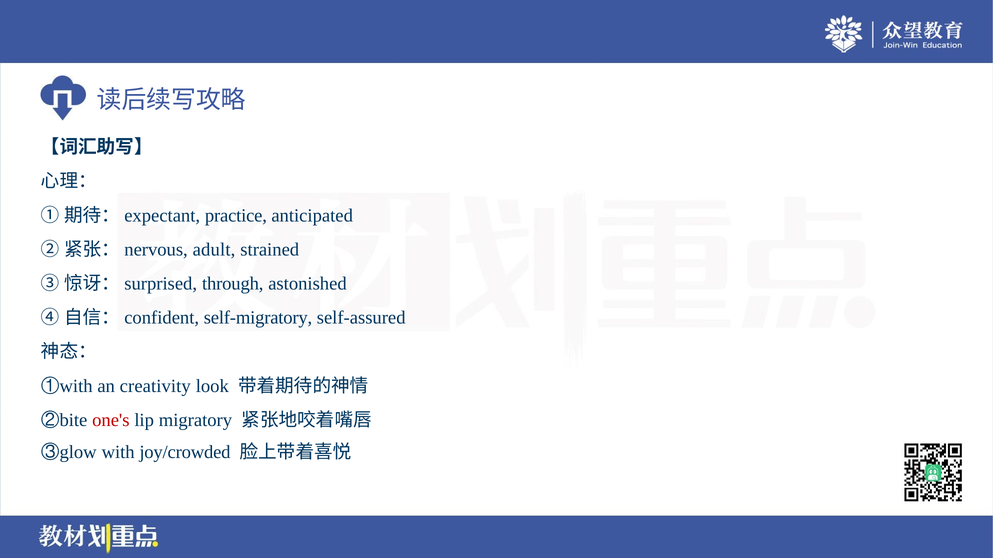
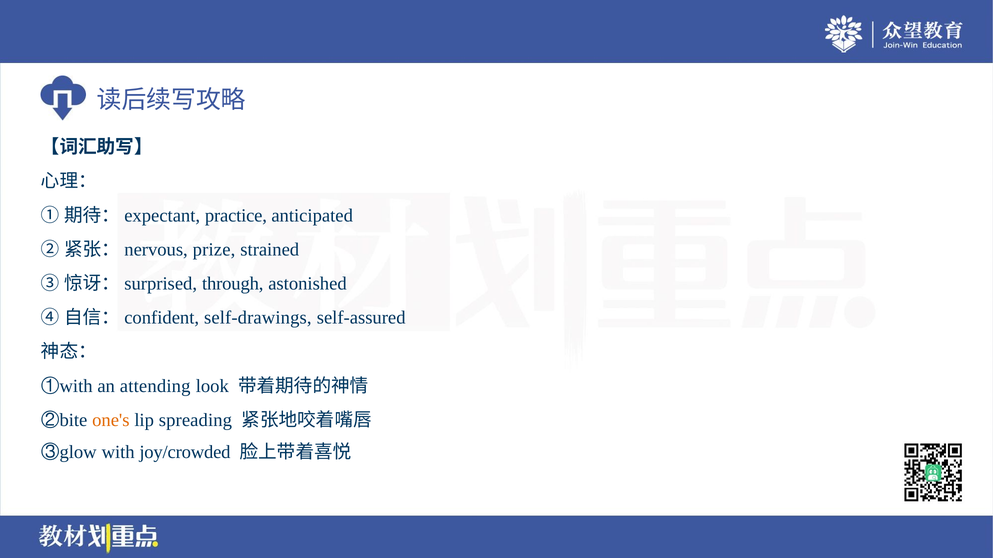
adult: adult -> prize
self-migratory: self-migratory -> self-drawings
creativity: creativity -> attending
one's colour: red -> orange
migratory: migratory -> spreading
